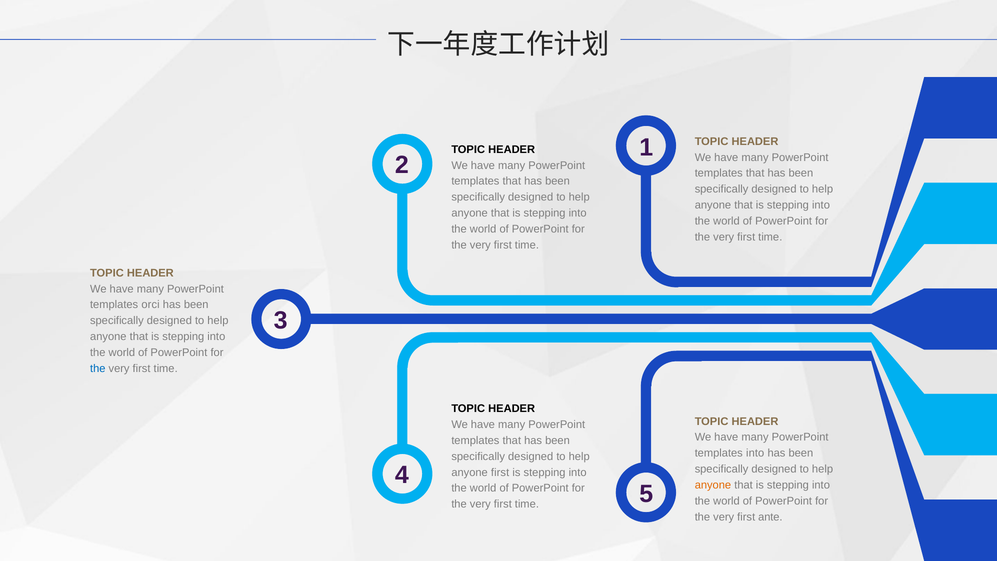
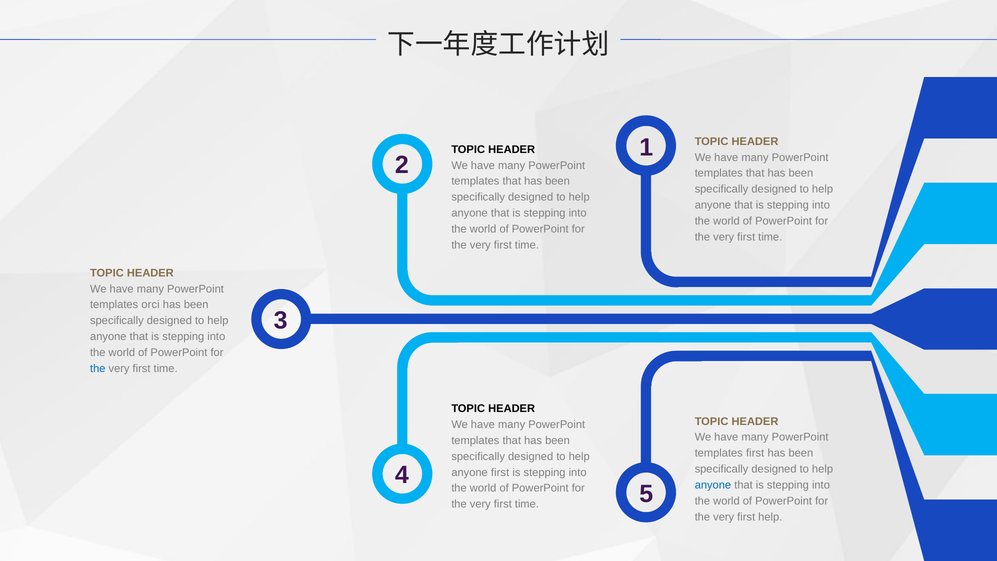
templates into: into -> first
anyone at (713, 485) colour: orange -> blue
first ante: ante -> help
